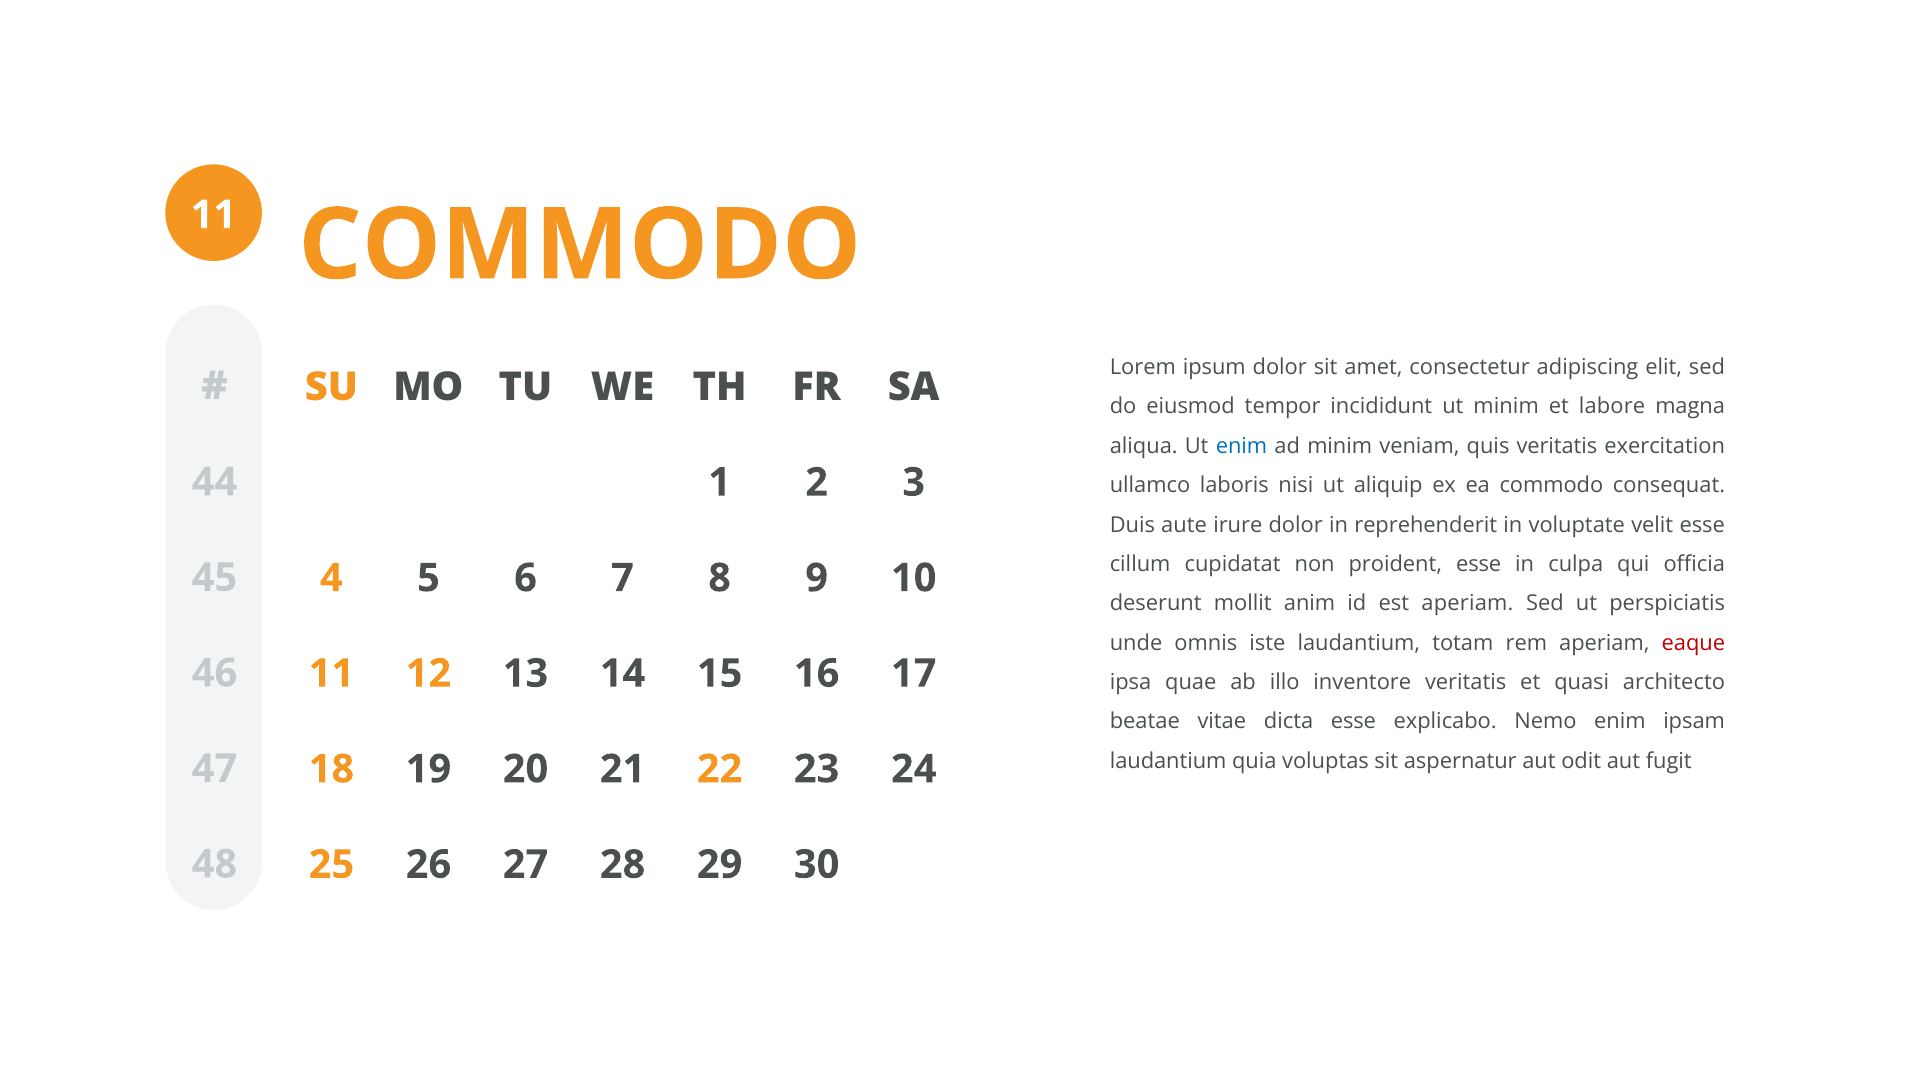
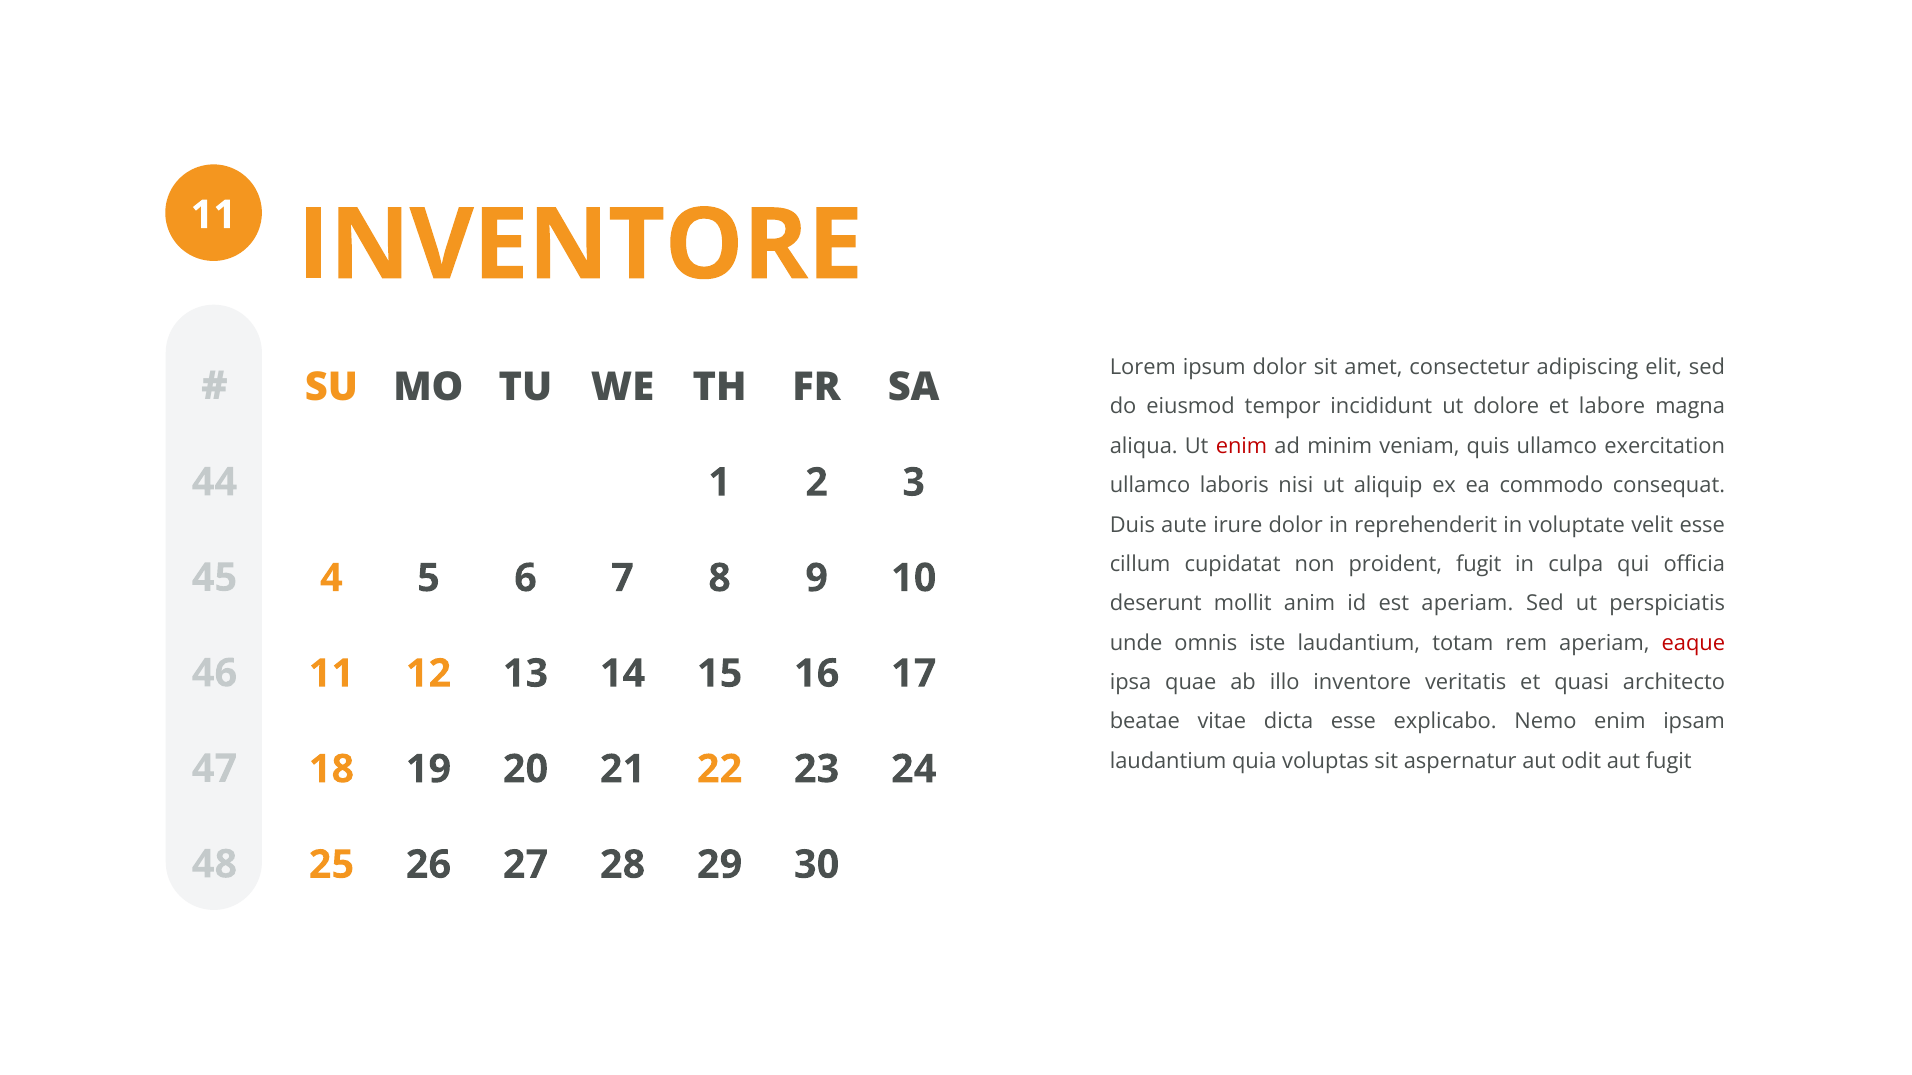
COMMODO at (580, 246): COMMODO -> INVENTORE
ut minim: minim -> dolore
enim at (1241, 446) colour: blue -> red
quis veritatis: veritatis -> ullamco
proident esse: esse -> fugit
